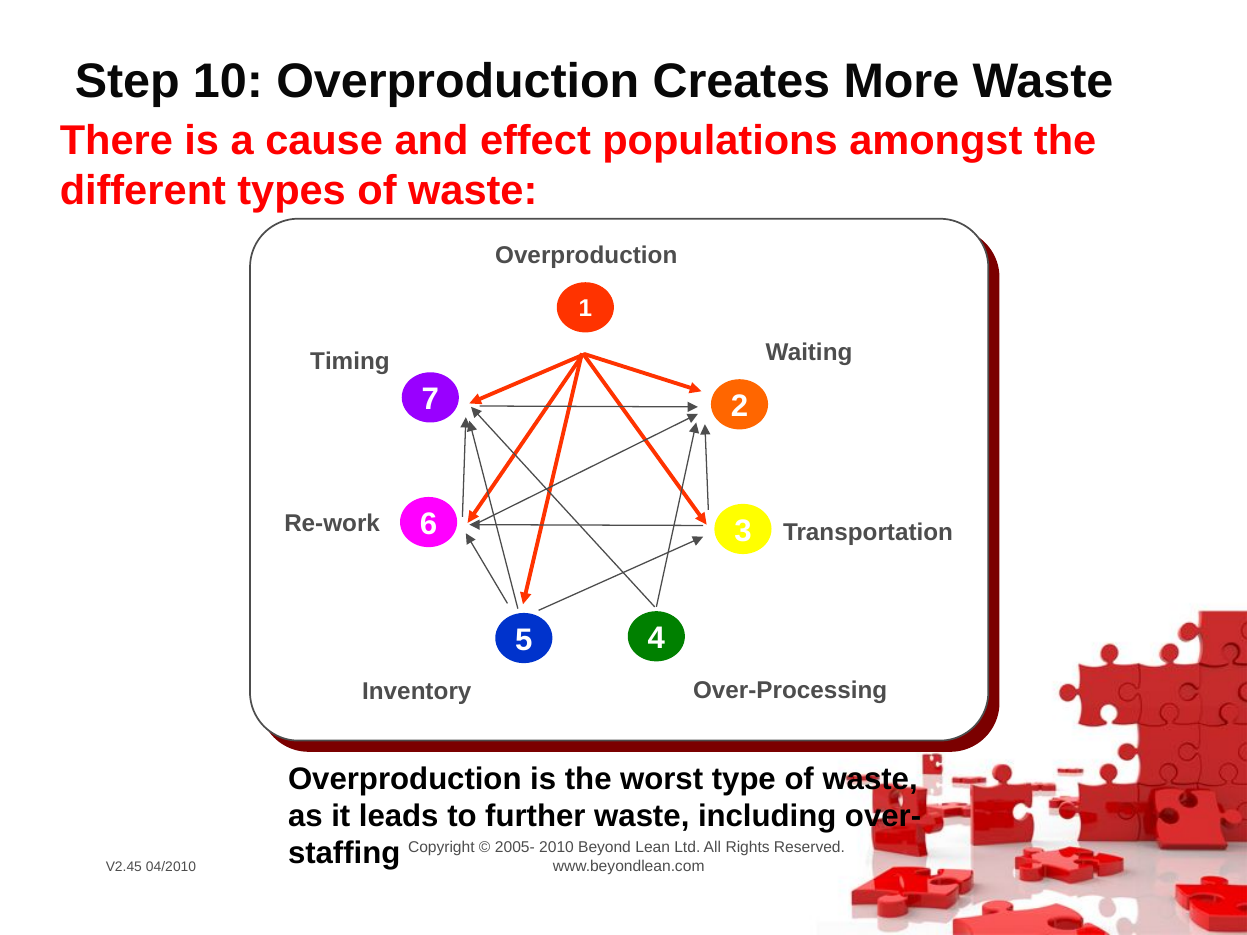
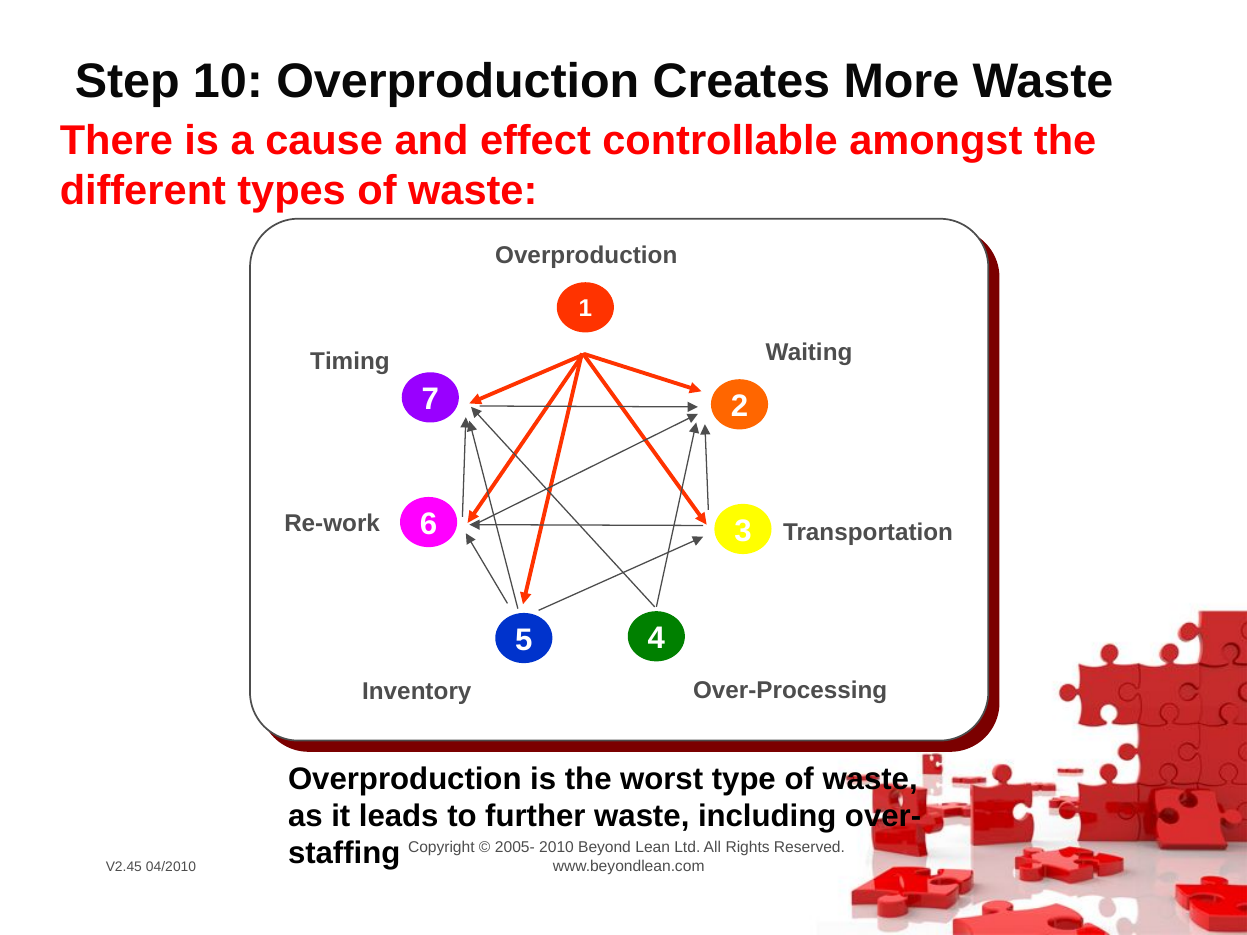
populations: populations -> controllable
